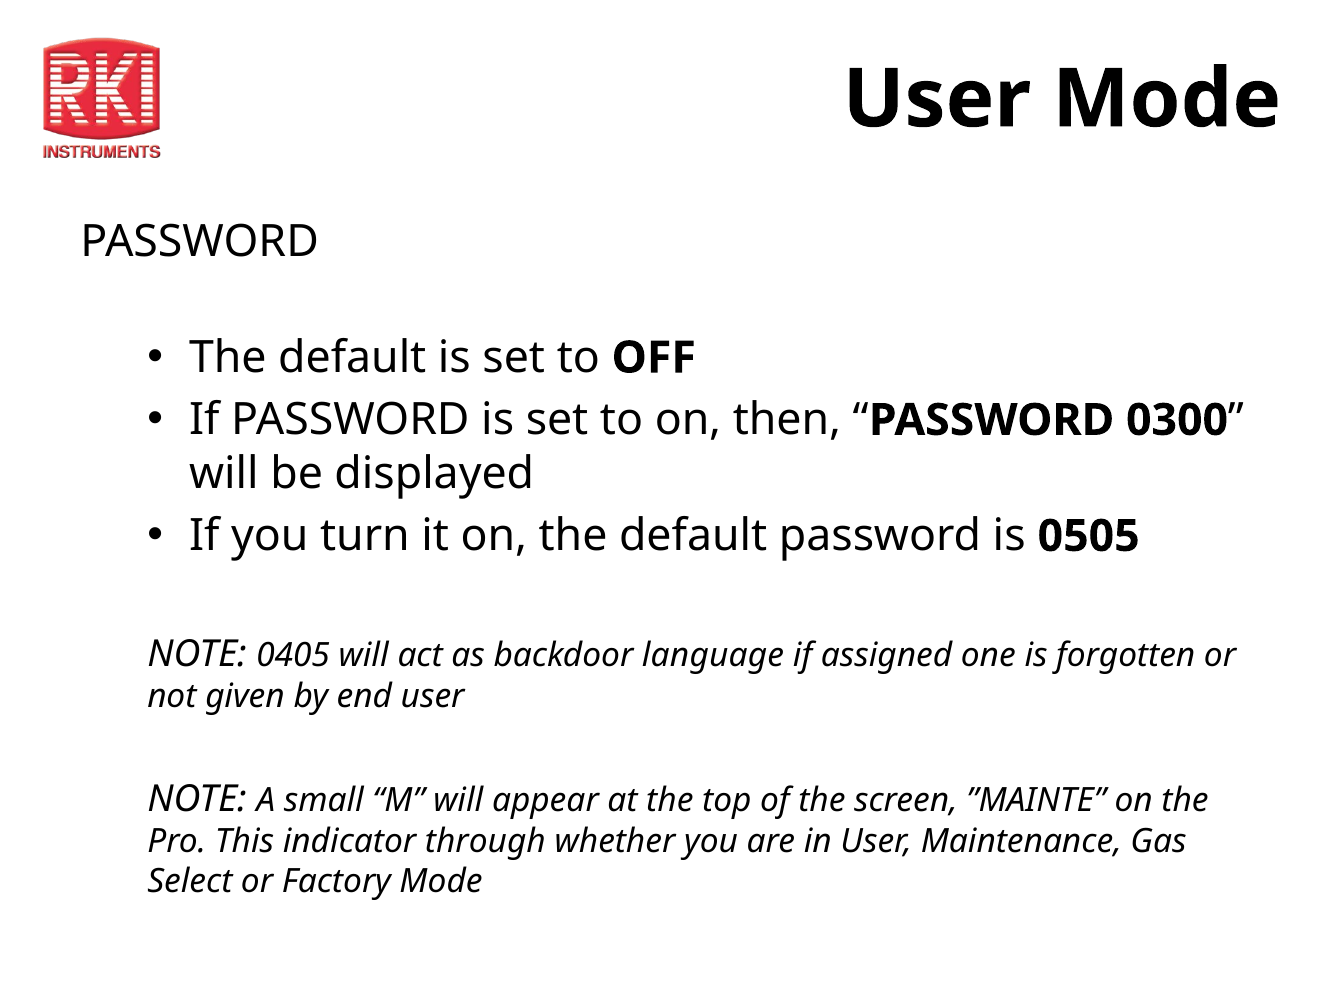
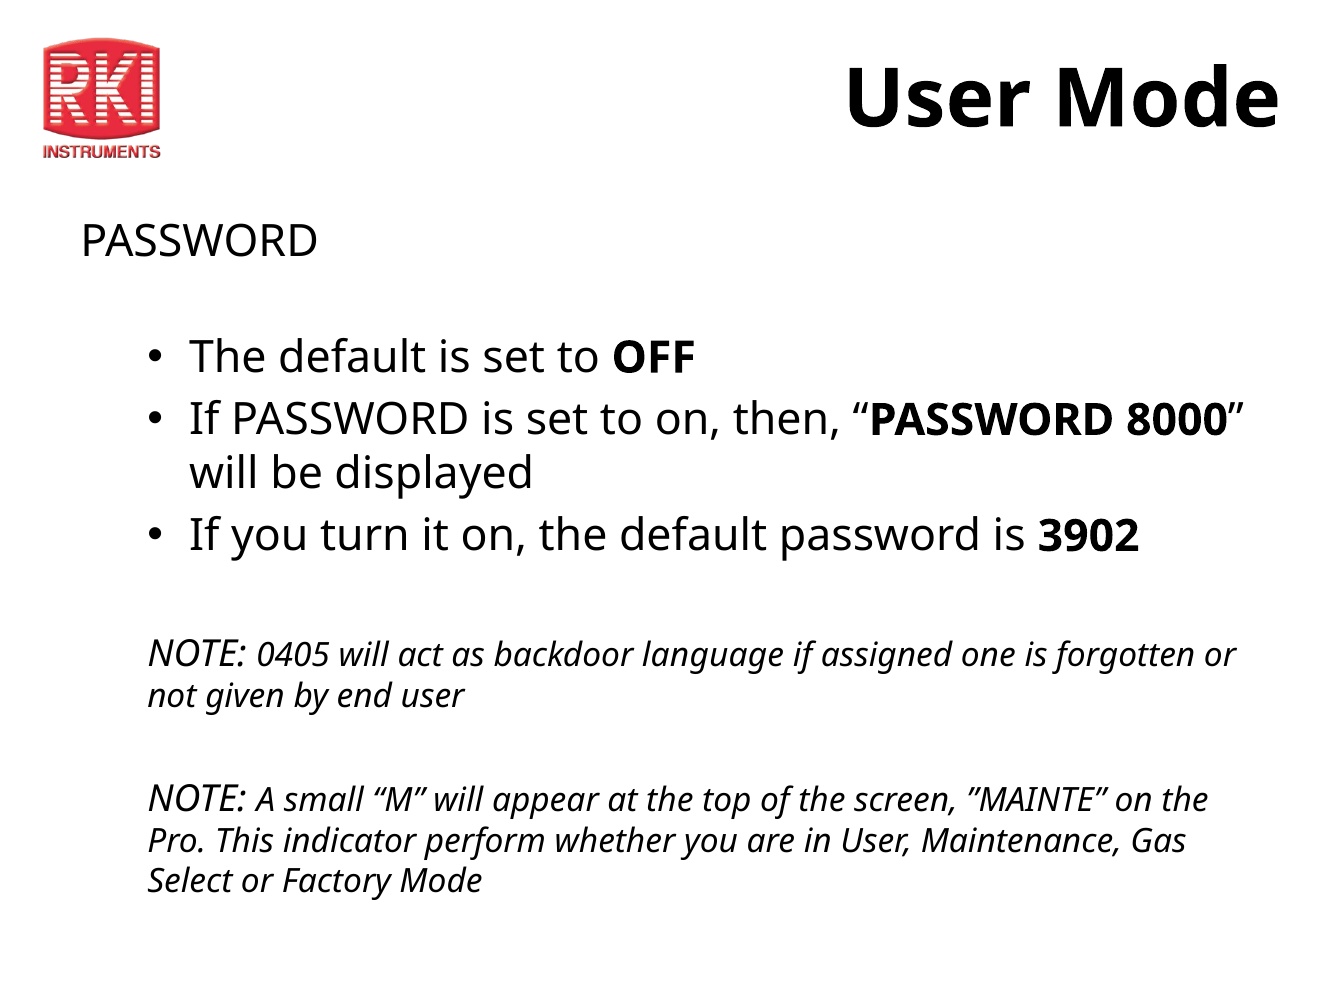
0300: 0300 -> 8000
0505: 0505 -> 3902
through: through -> perform
